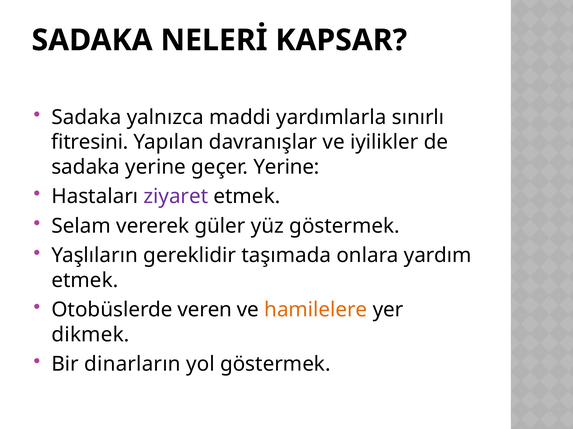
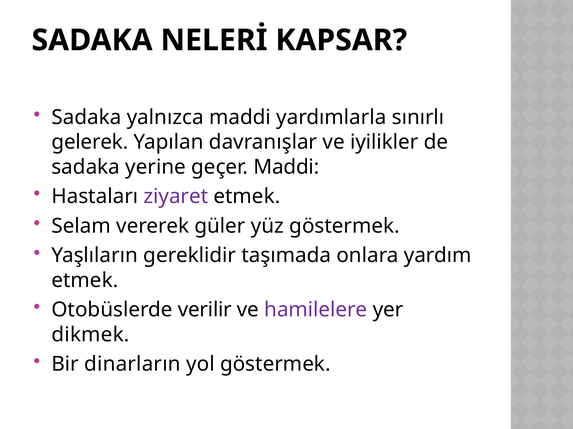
fitresini: fitresini -> gelerek
geçer Yerine: Yerine -> Maddi
veren: veren -> verilir
hamilelere colour: orange -> purple
